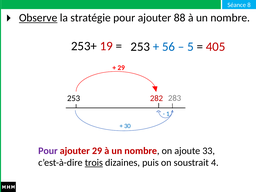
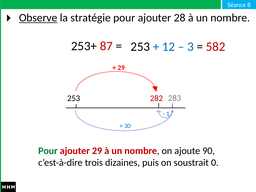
88: 88 -> 28
19: 19 -> 87
56: 56 -> 12
5: 5 -> 3
405: 405 -> 582
Pour at (48, 151) colour: purple -> green
33: 33 -> 90
trois underline: present -> none
4: 4 -> 0
